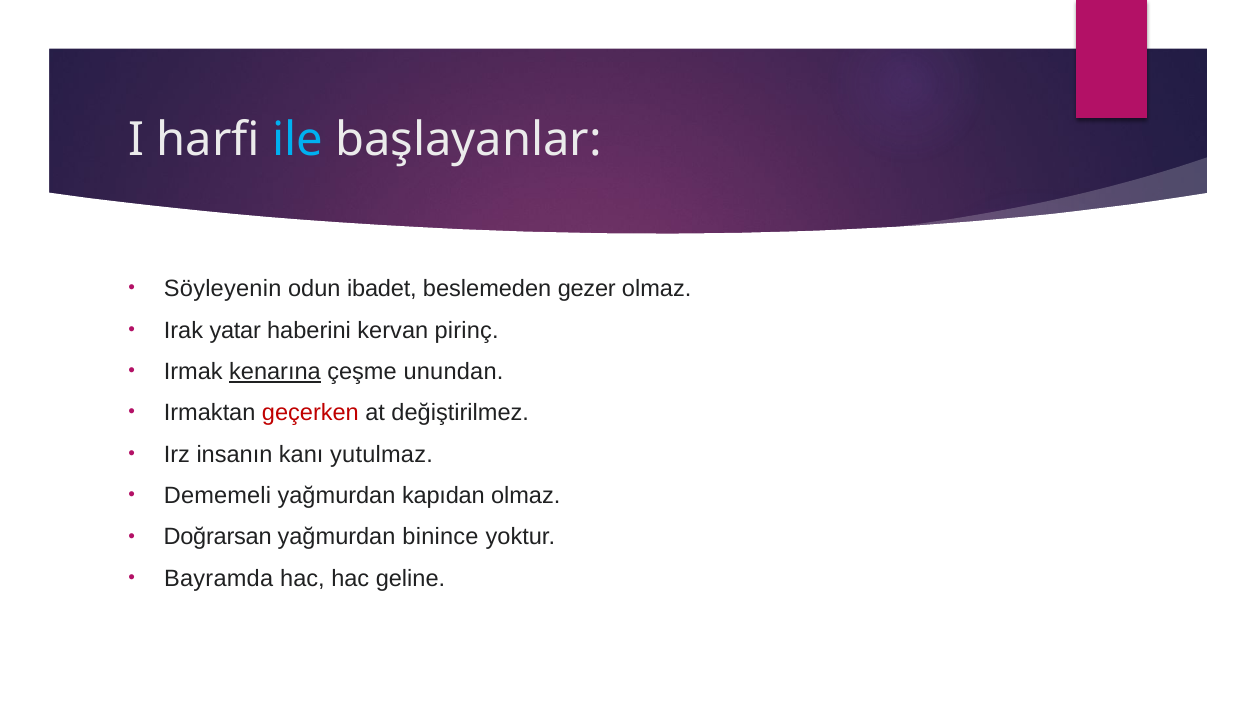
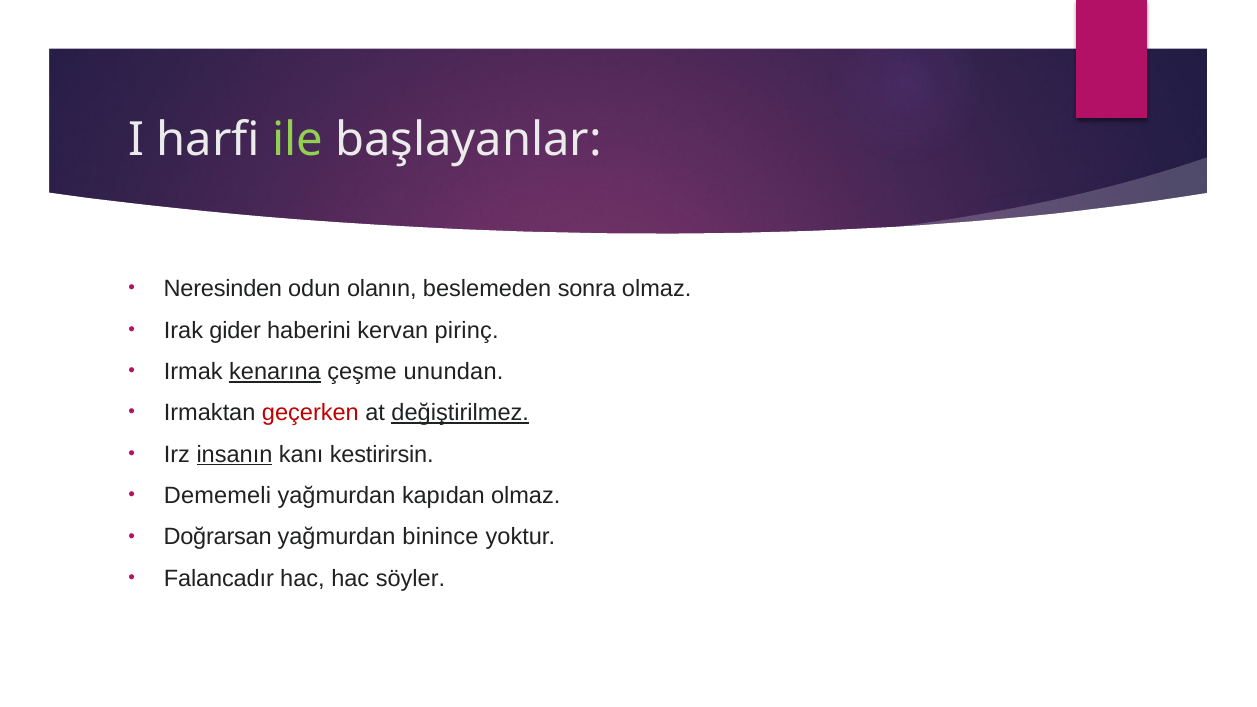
ile colour: light blue -> light green
Söyleyenin: Söyleyenin -> Neresinden
ibadet: ibadet -> olanın
gezer: gezer -> sonra
yatar: yatar -> gider
değiştirilmez underline: none -> present
insanın underline: none -> present
yutulmaz: yutulmaz -> kestirirsin
Bayramda: Bayramda -> Falancadır
geline: geline -> söyler
